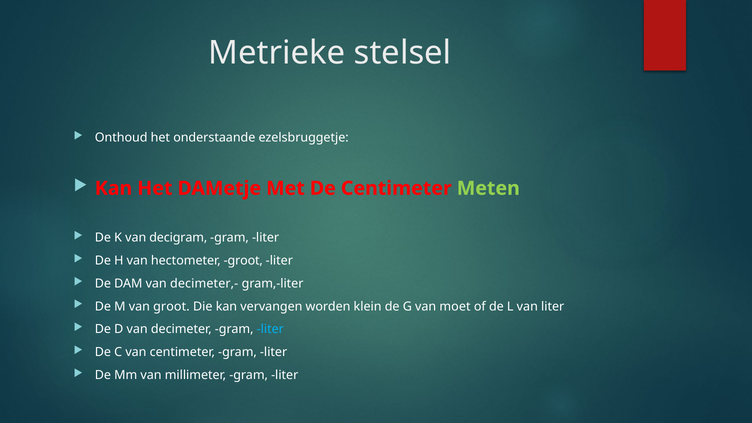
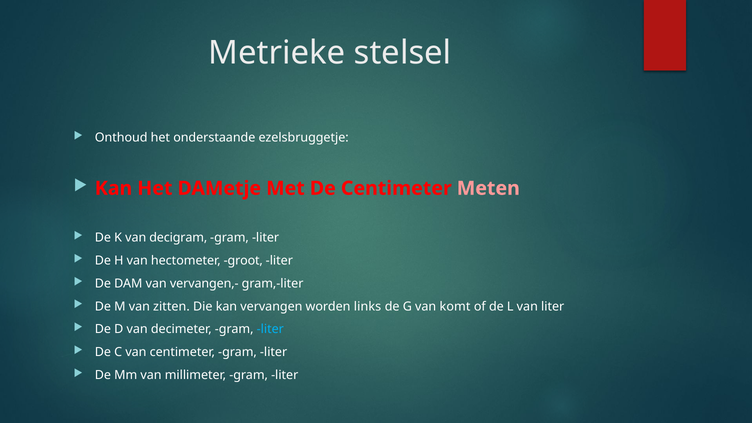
Meten colour: light green -> pink
decimeter,-: decimeter,- -> vervangen,-
van groot: groot -> zitten
klein: klein -> links
moet: moet -> komt
